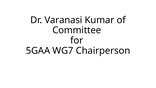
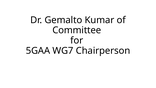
Varanasi: Varanasi -> Gemalto
